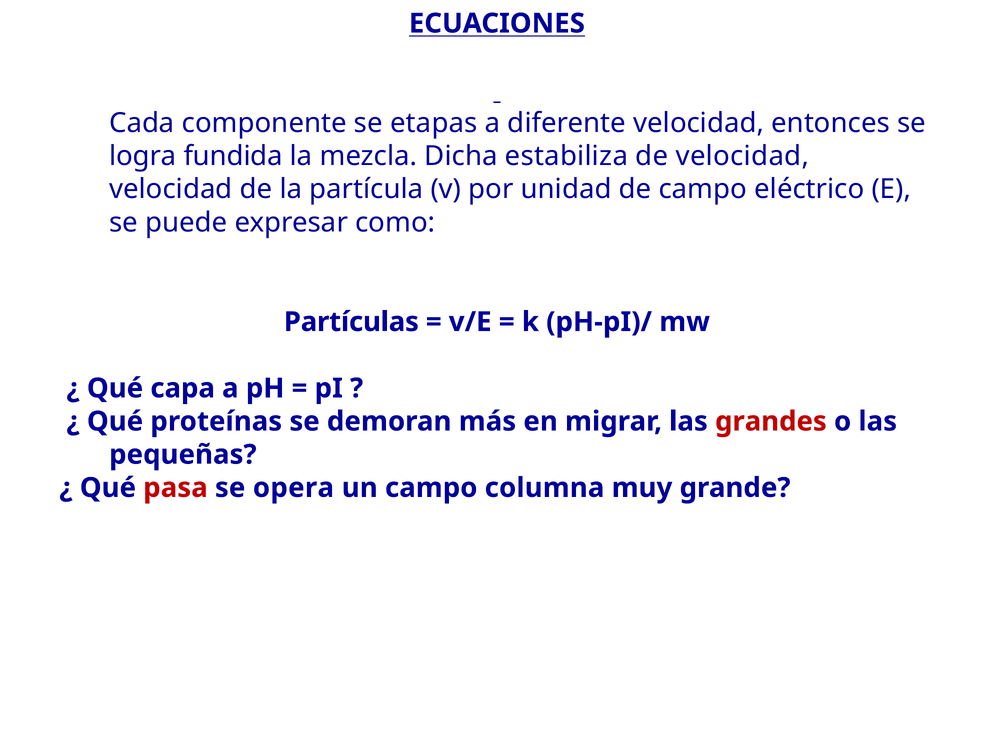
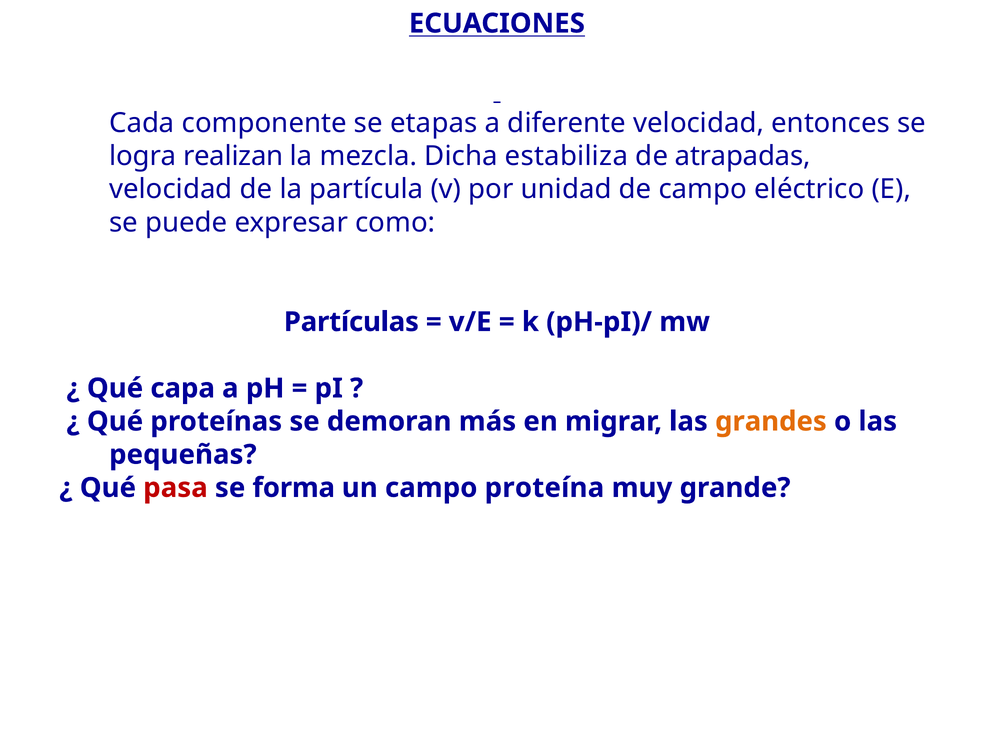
fundida: fundida -> realizan
de velocidad: velocidad -> atrapadas
grandes colour: red -> orange
opera: opera -> forma
columna: columna -> proteína
